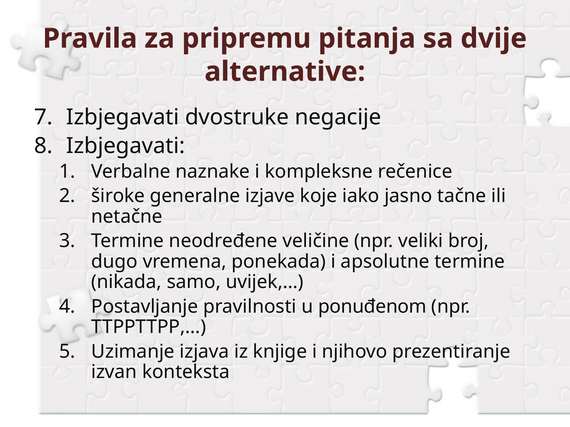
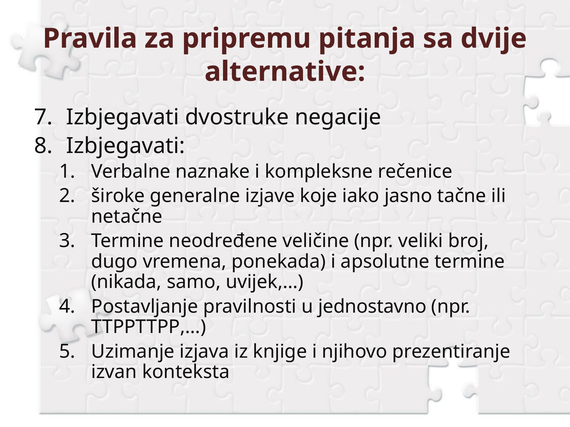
ponuđenom: ponuđenom -> jednostavno
